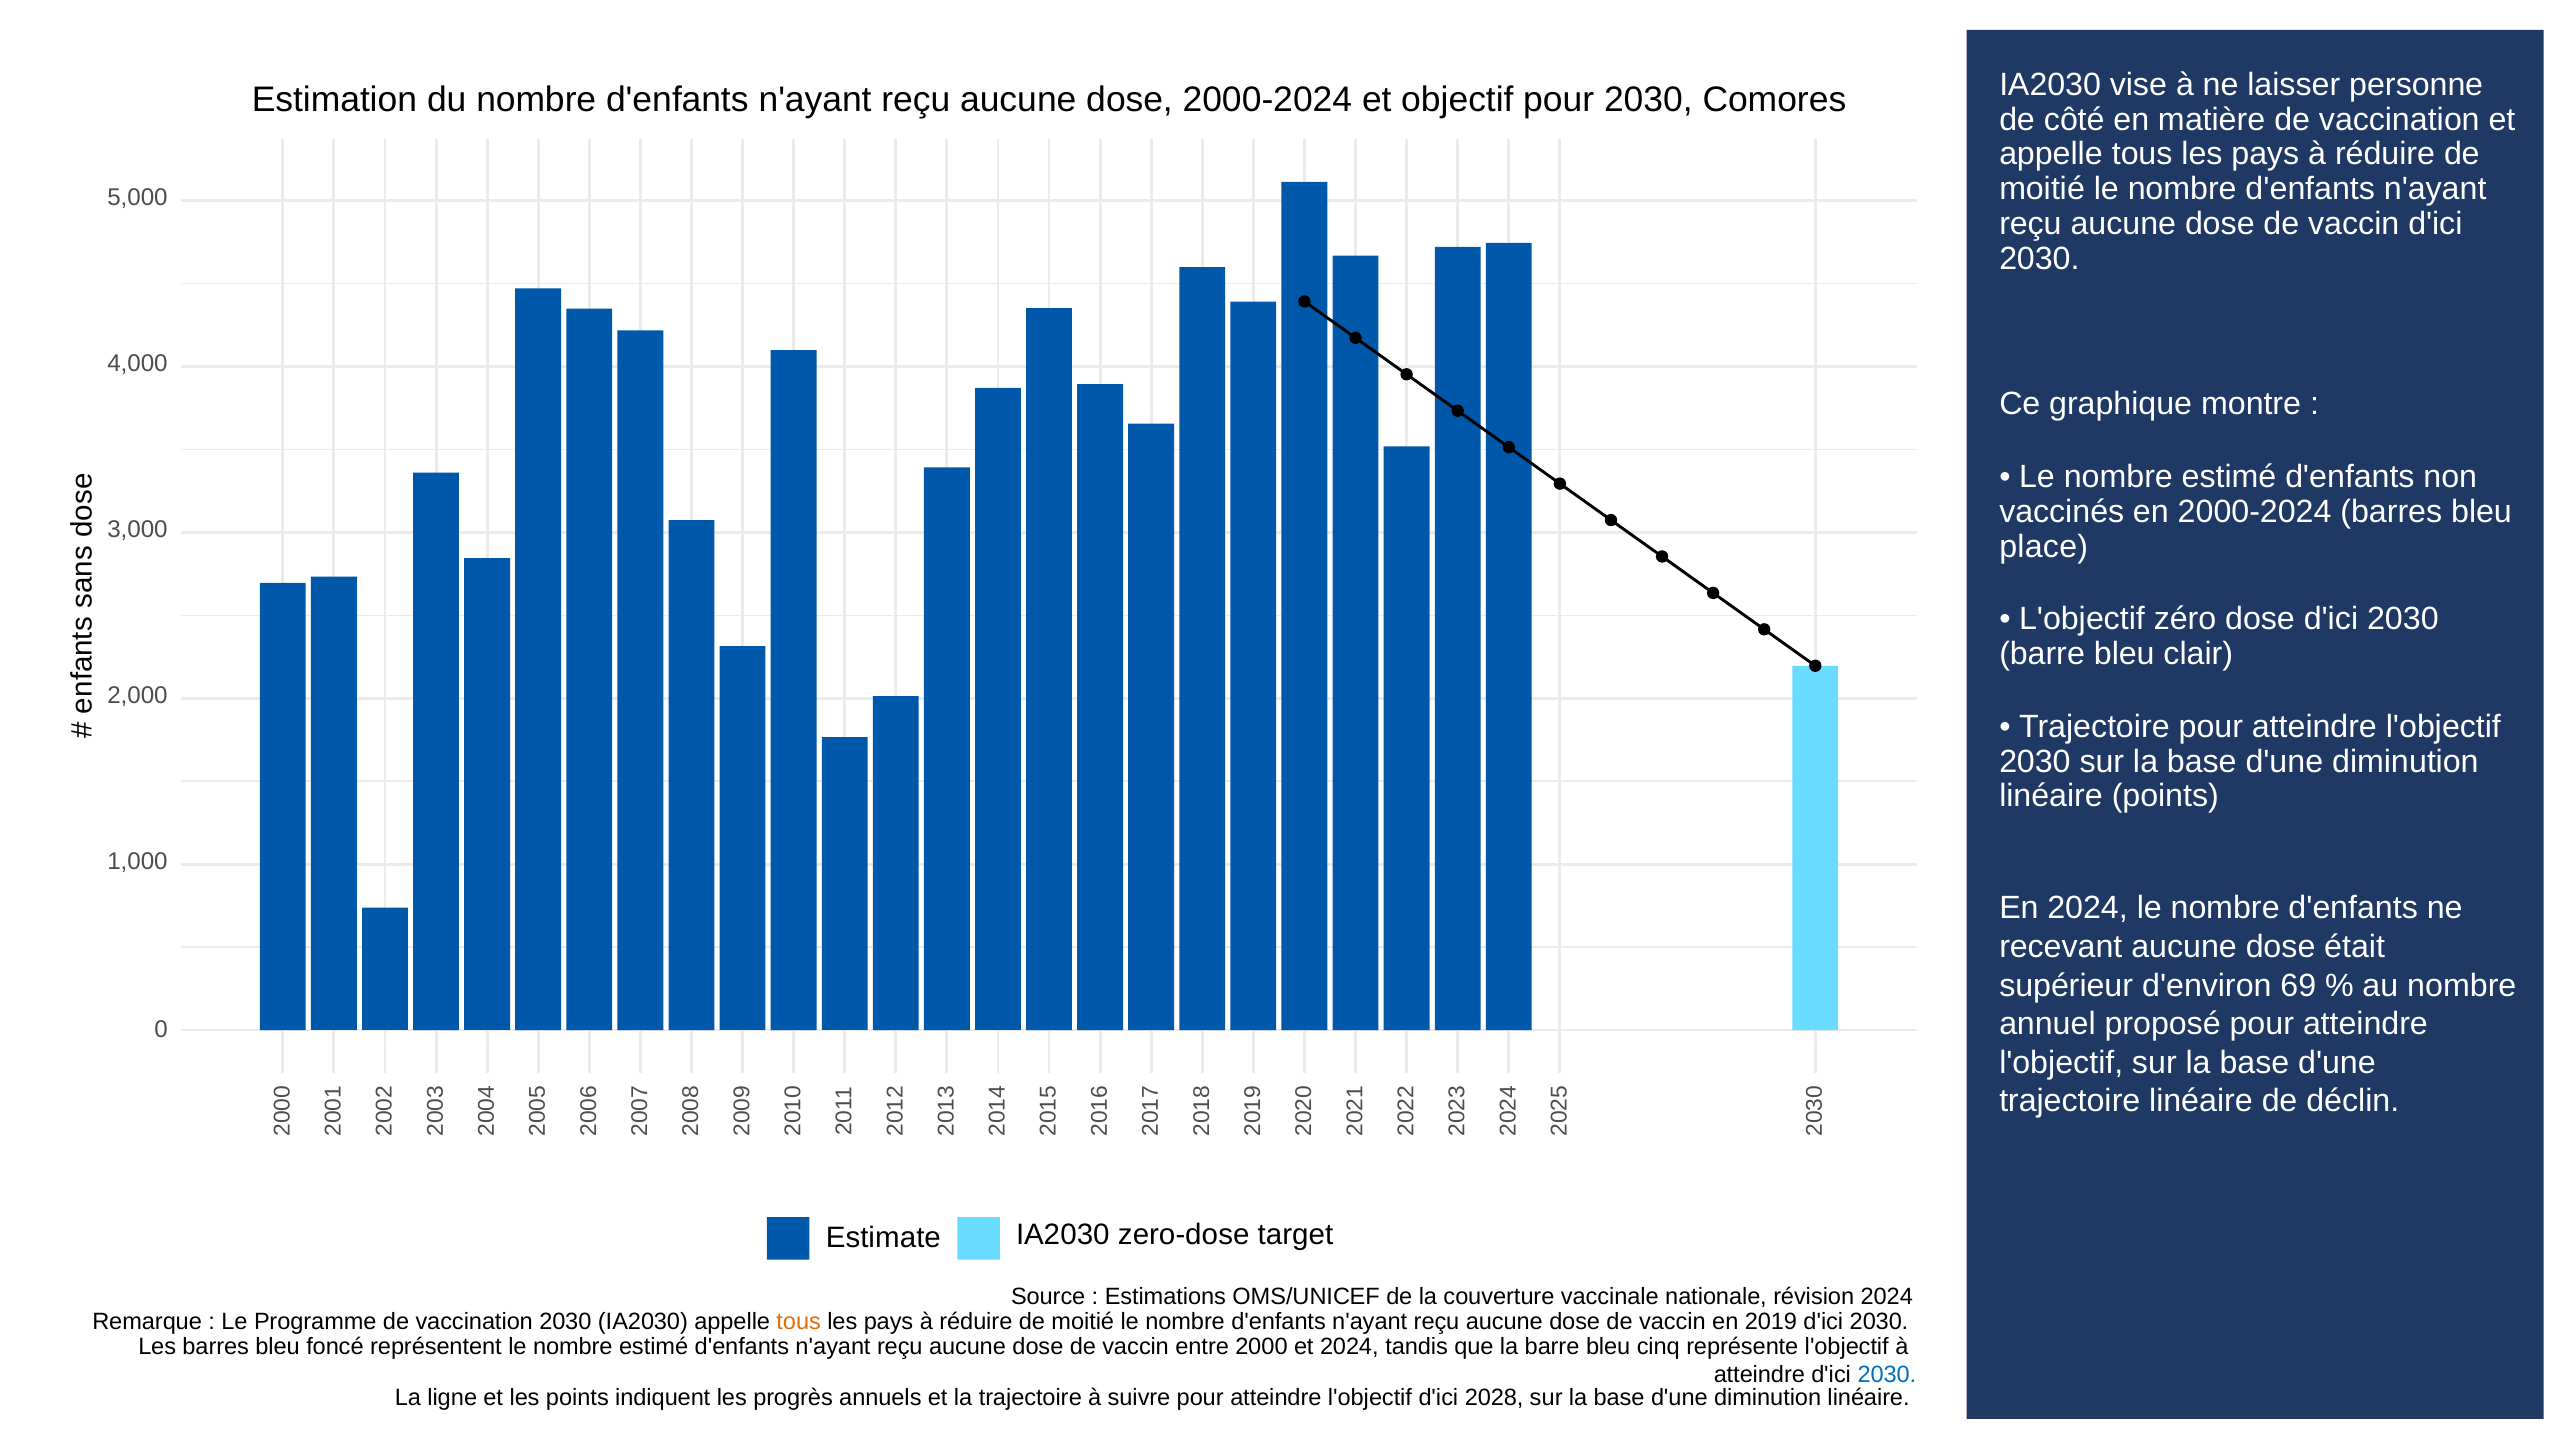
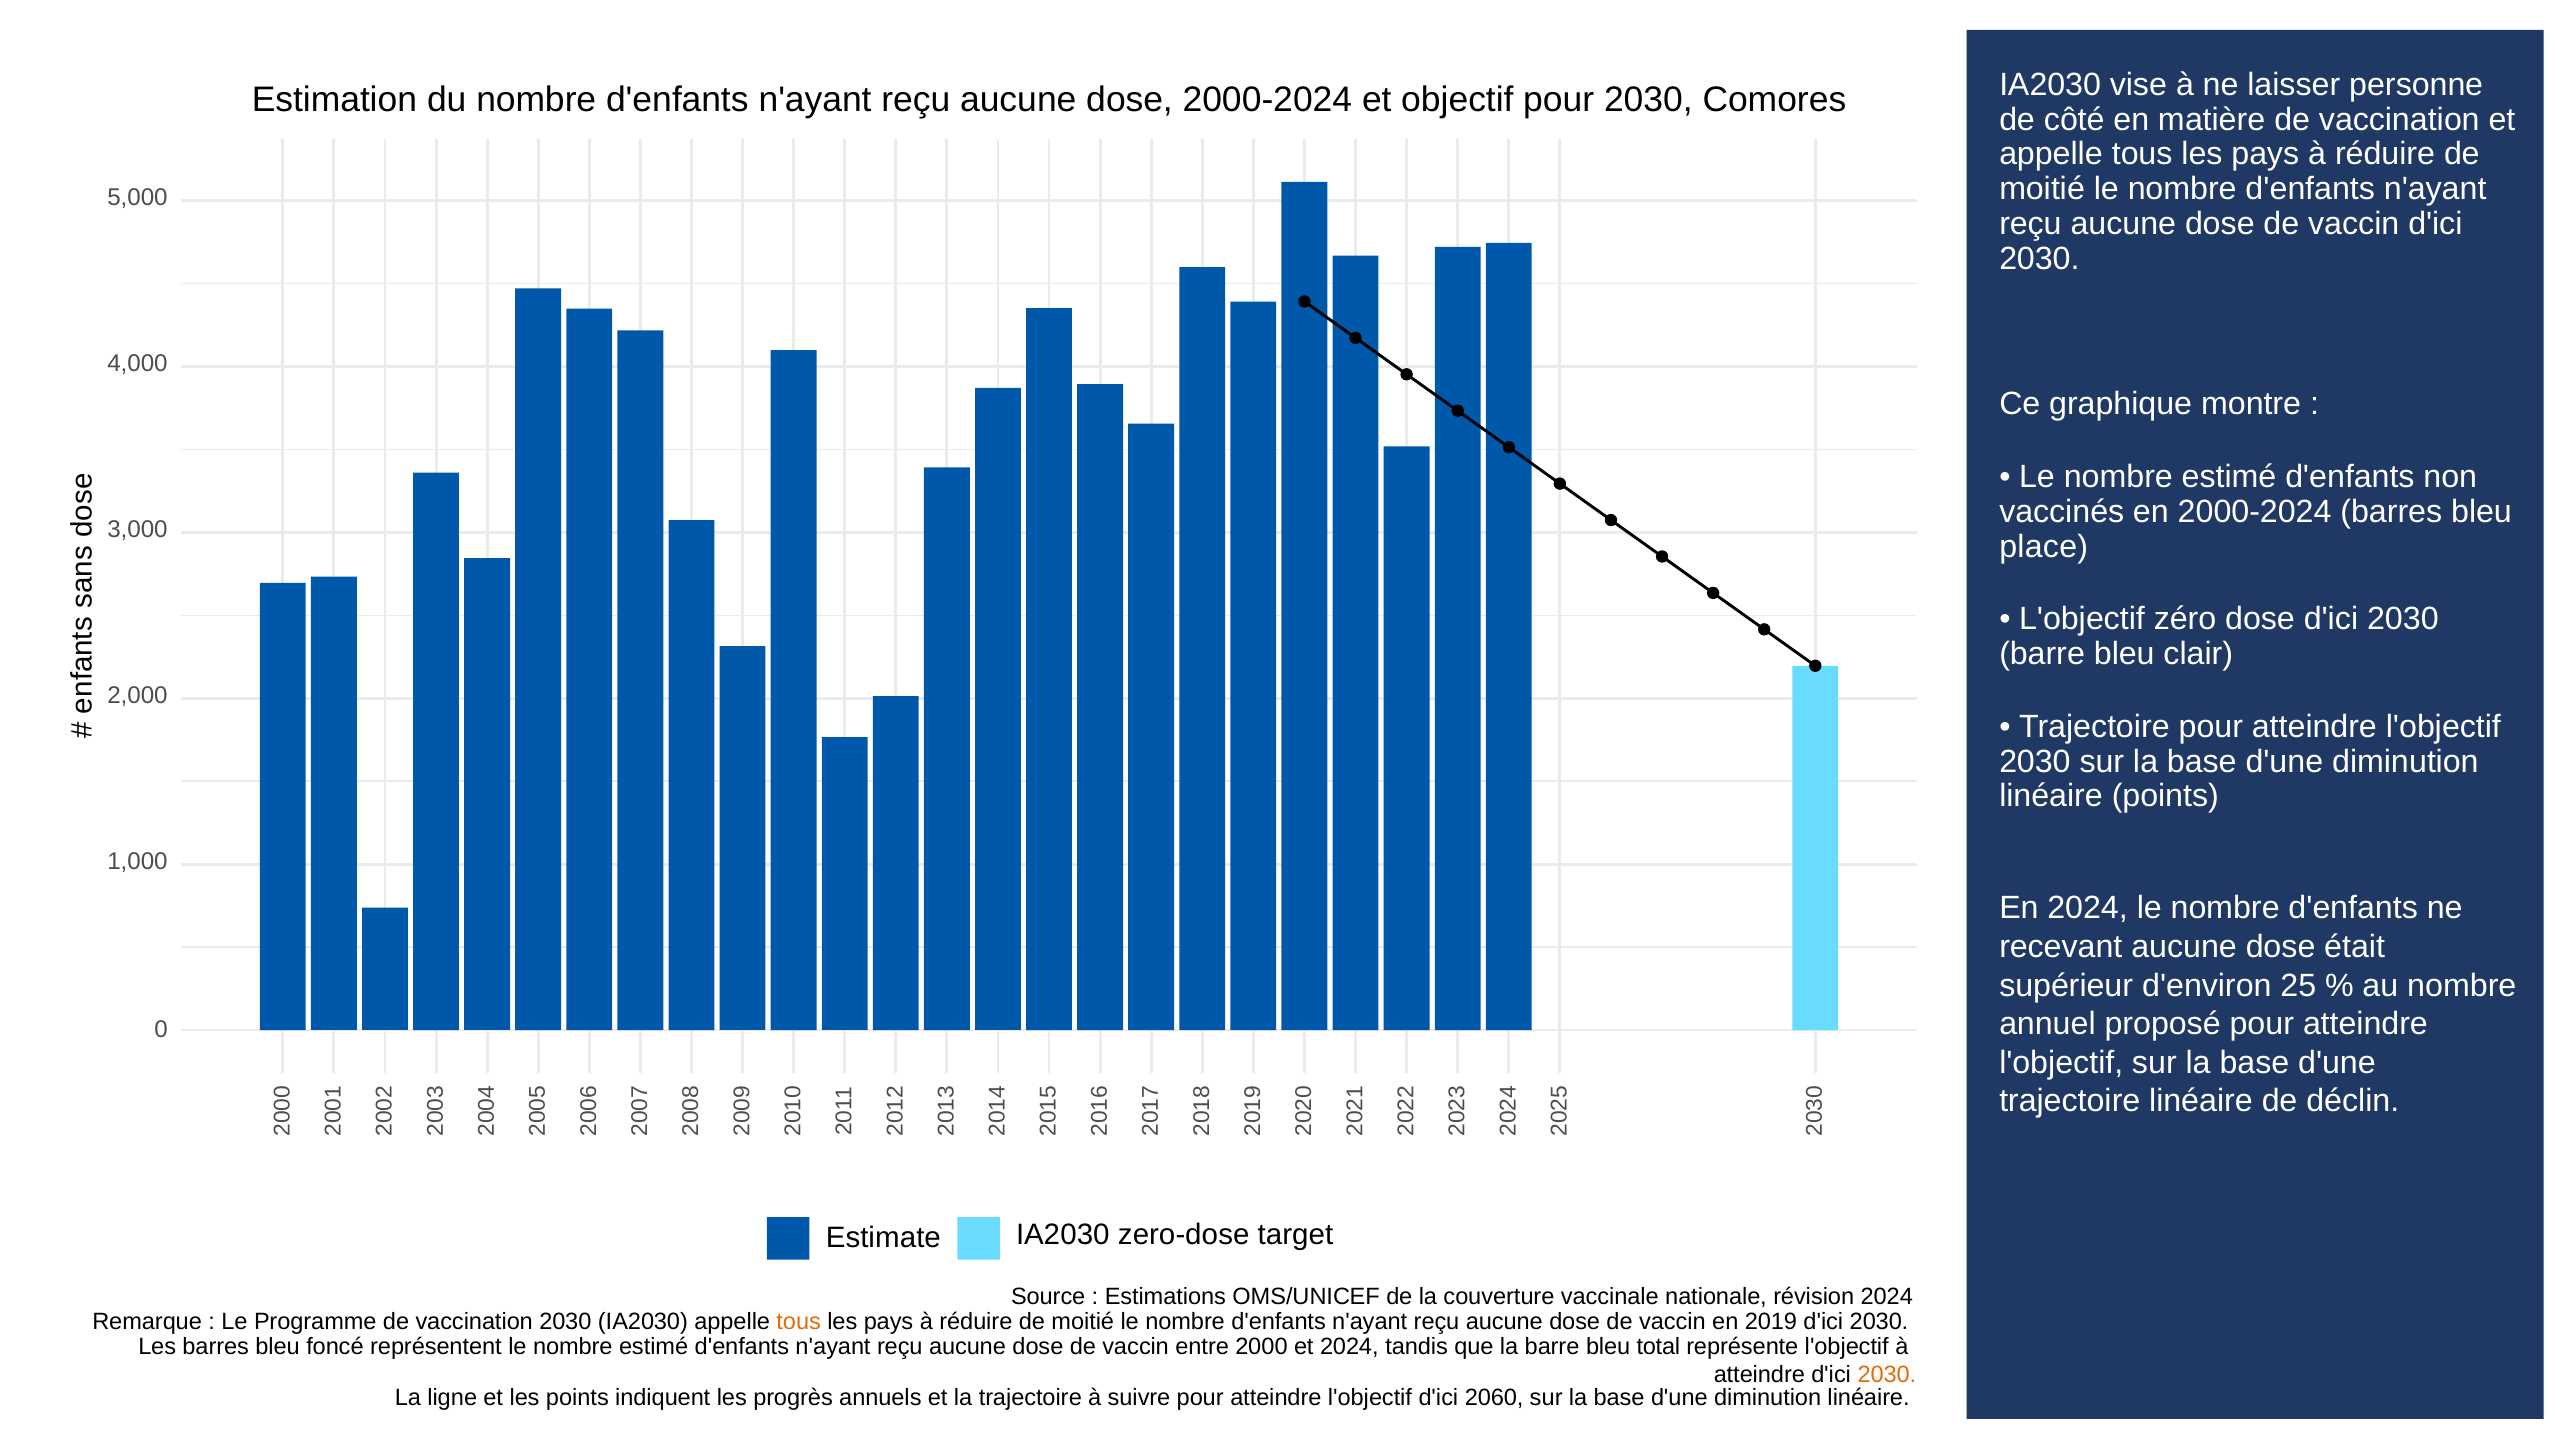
69: 69 -> 25
cinq: cinq -> total
2030 at (1887, 1375) colour: blue -> orange
2028: 2028 -> 2060
